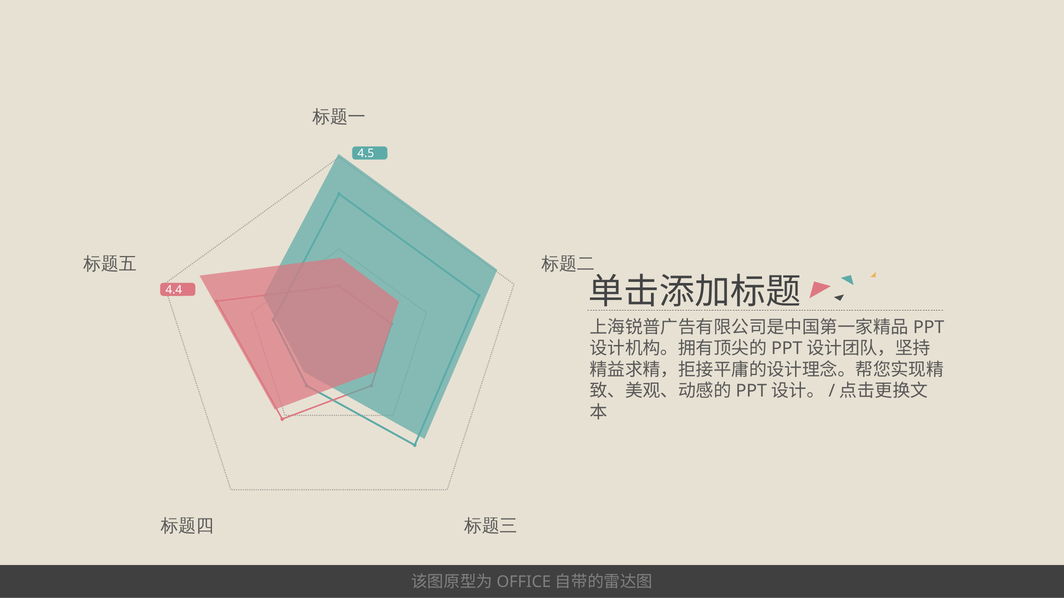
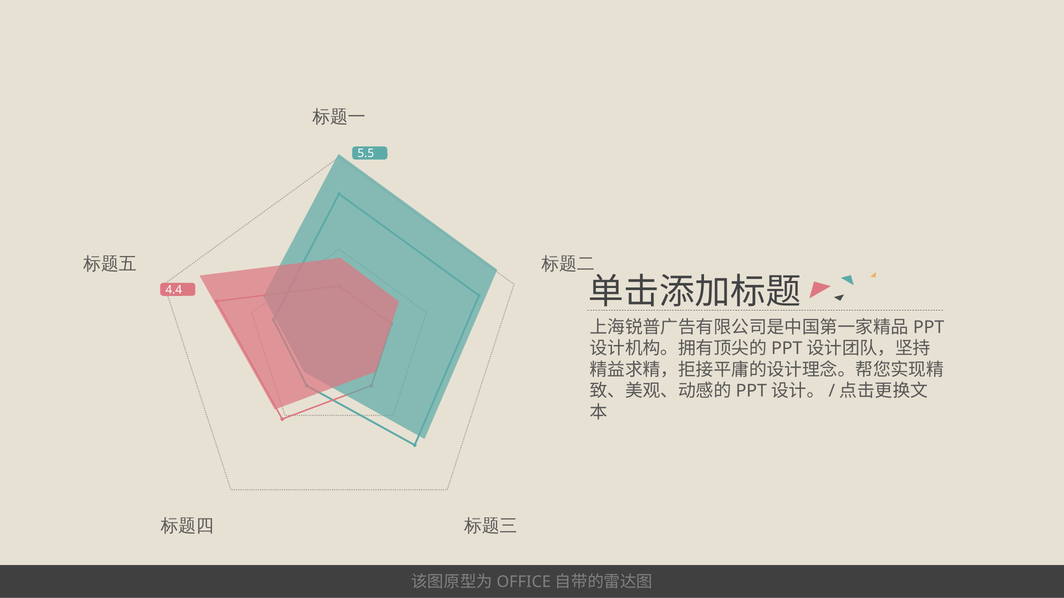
4.5: 4.5 -> 5.5
